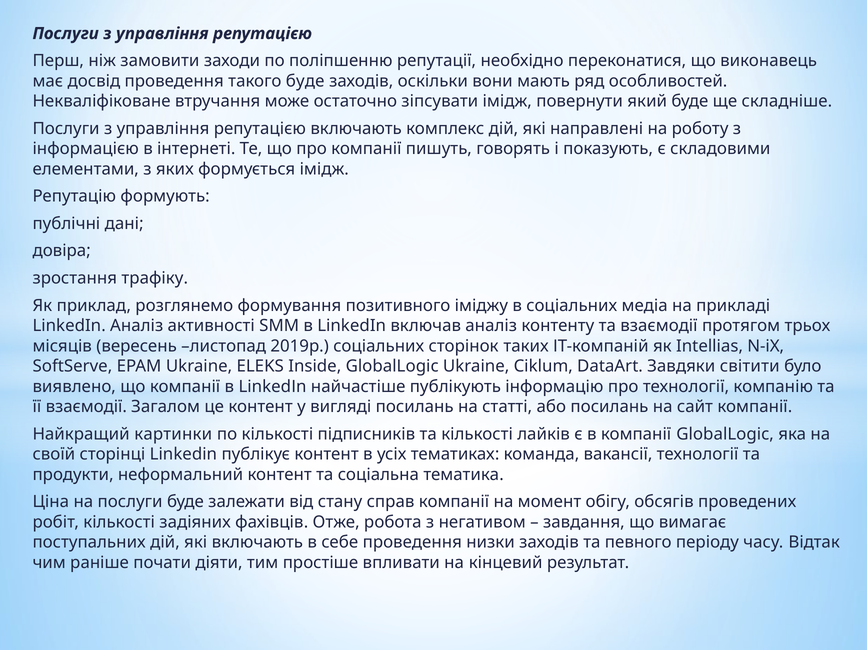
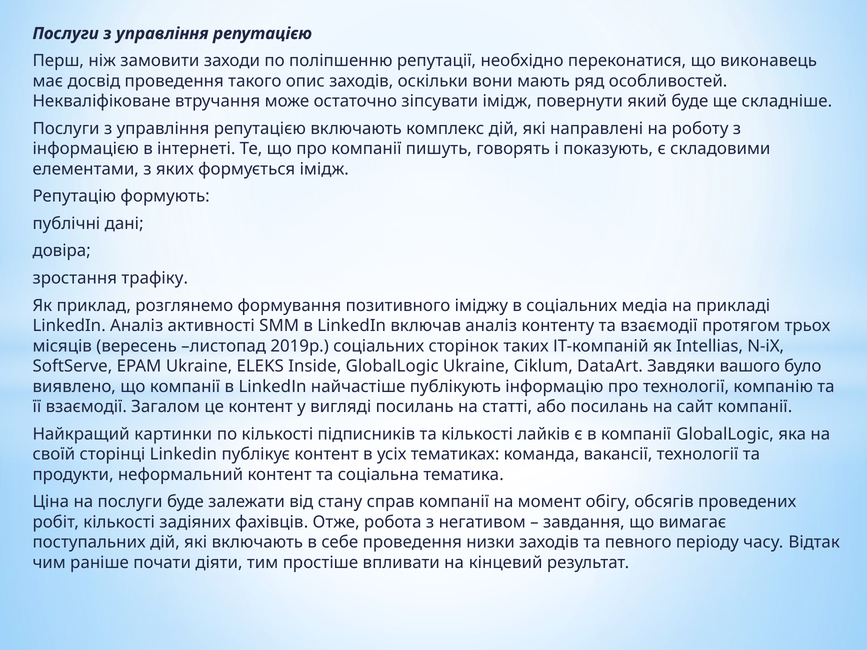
такого буде: буде -> опис
світити: світити -> вашого
